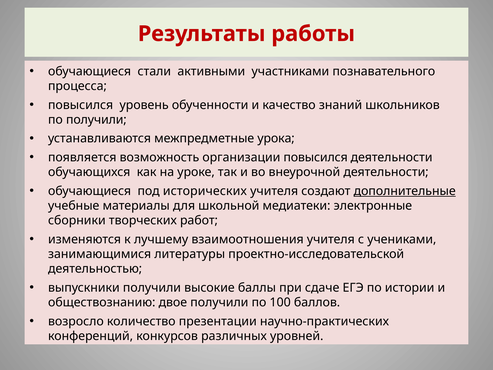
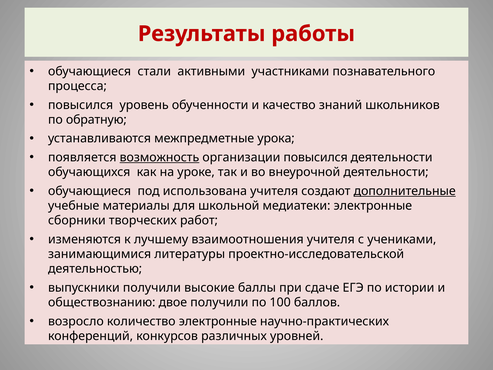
по получили: получили -> обратную
возможность underline: none -> present
исторических: исторических -> использована
количество презентации: презентации -> электронные
